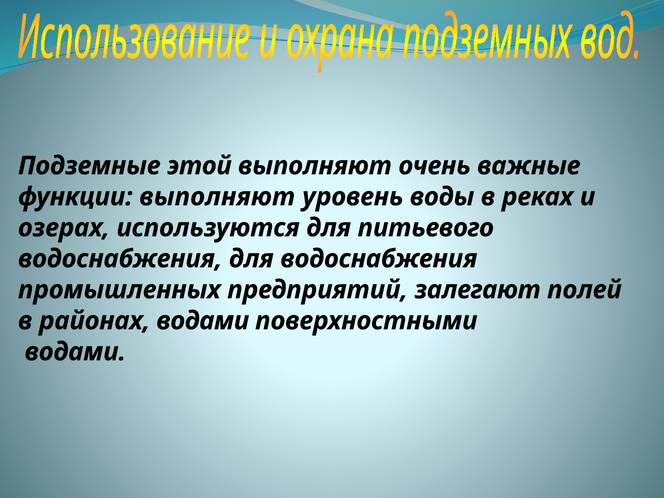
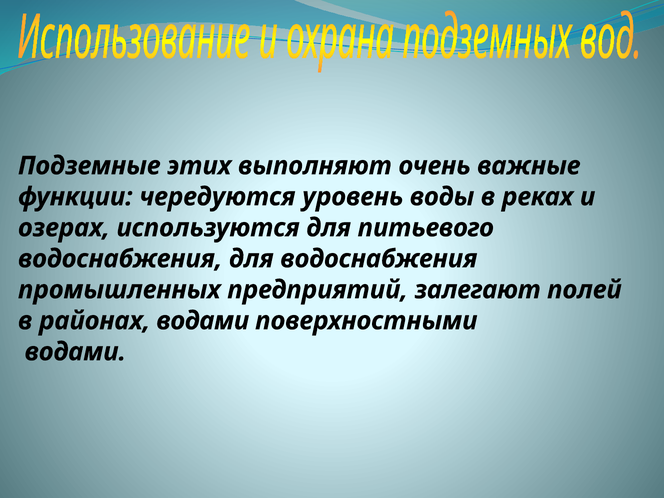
этой: этой -> этих
функции выполняют: выполняют -> чередуются
